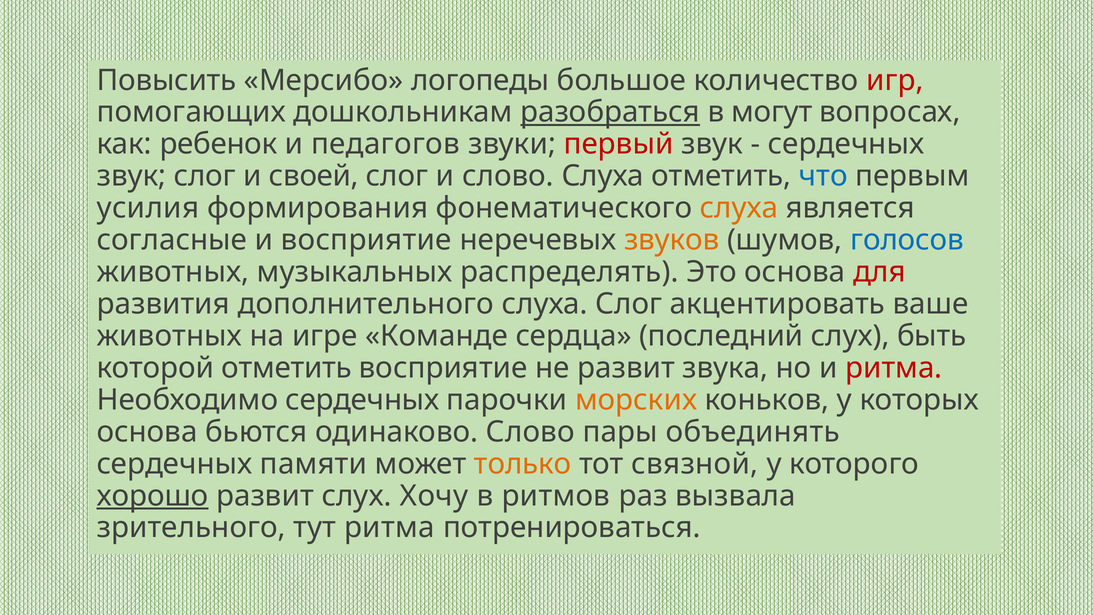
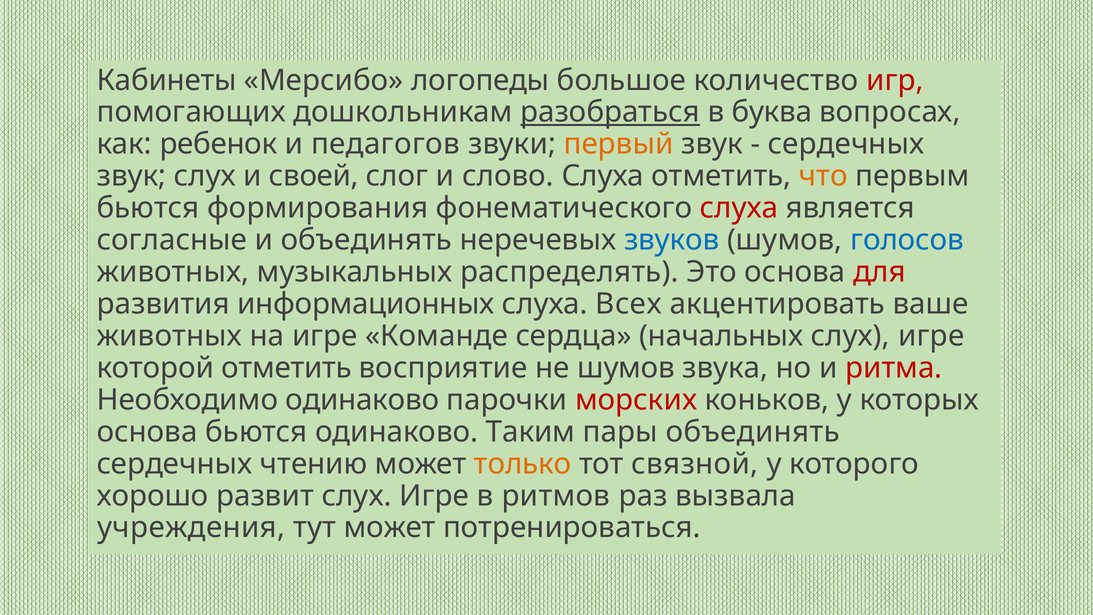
Повысить: Повысить -> Кабинеты
могут: могут -> буква
первый colour: red -> orange
звук слог: слог -> слух
что colour: blue -> orange
усилия at (148, 208): усилия -> бьются
слуха at (739, 208) colour: orange -> red
и восприятие: восприятие -> объединять
звуков colour: orange -> blue
дополнительного: дополнительного -> информационных
слуха Слог: Слог -> Всех
последний: последний -> начальных
быть at (932, 336): быть -> игре
не развит: развит -> шумов
Необходимо сердечных: сердечных -> одинаково
морских colour: orange -> red
одинаково Слово: Слово -> Таким
памяти: памяти -> чтению
хорошо underline: present -> none
развит слух Хочу: Хочу -> Игре
зрительного: зрительного -> учреждения
тут ритма: ритма -> может
